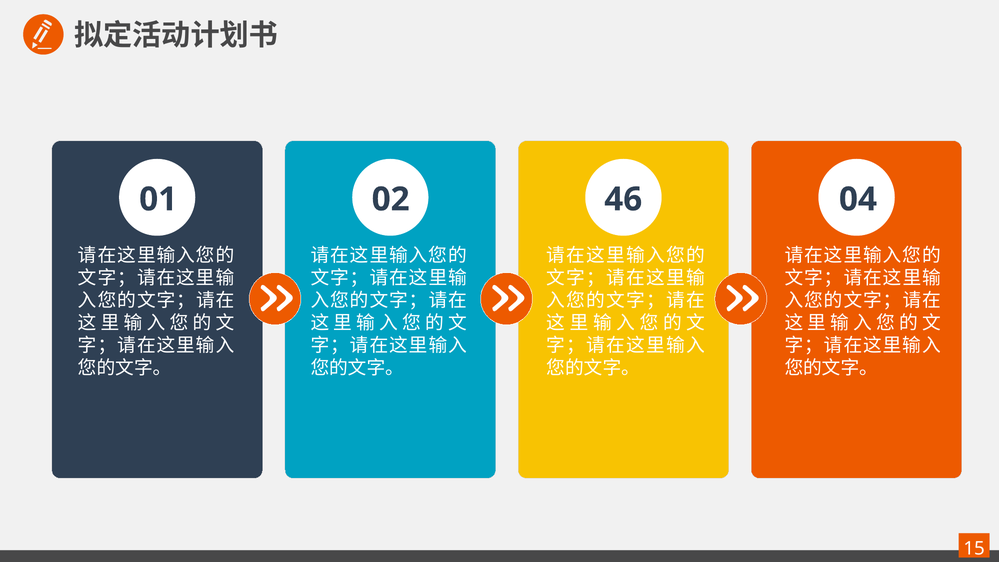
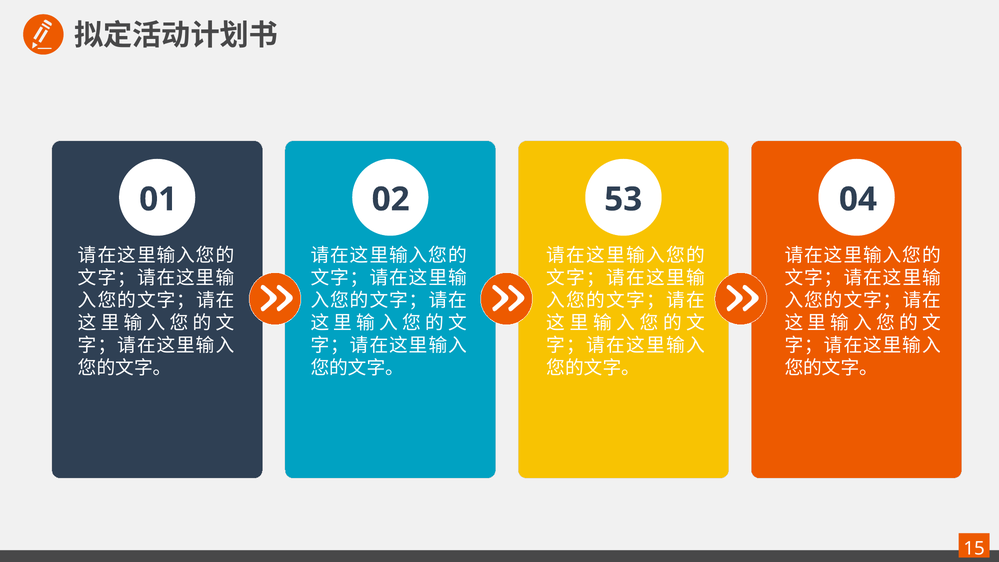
46: 46 -> 53
